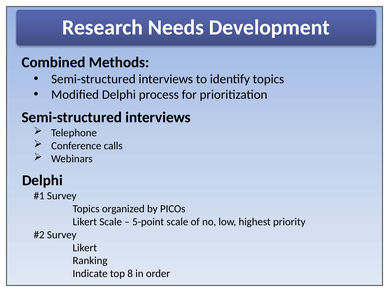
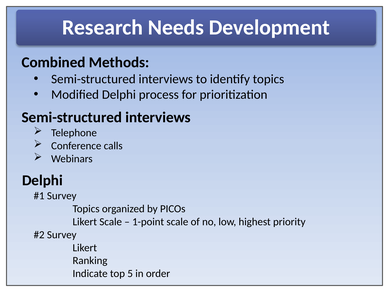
5-point: 5-point -> 1-point
8: 8 -> 5
